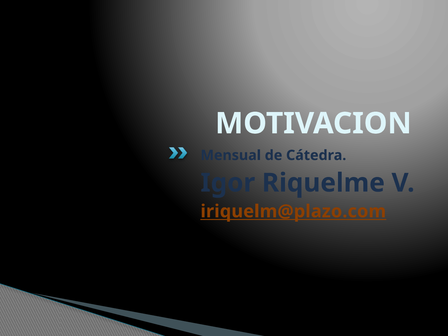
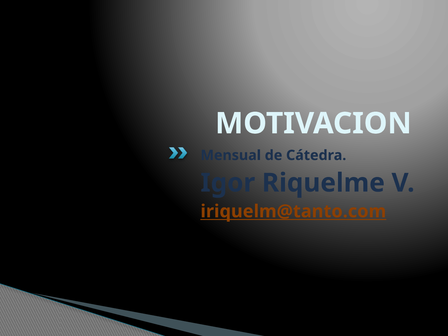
iriquelm@plazo.com: iriquelm@plazo.com -> iriquelm@tanto.com
